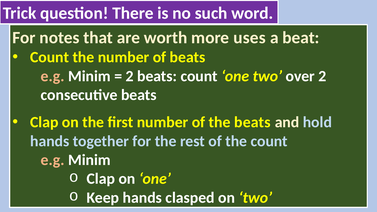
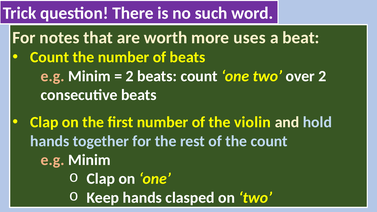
the beats: beats -> violin
